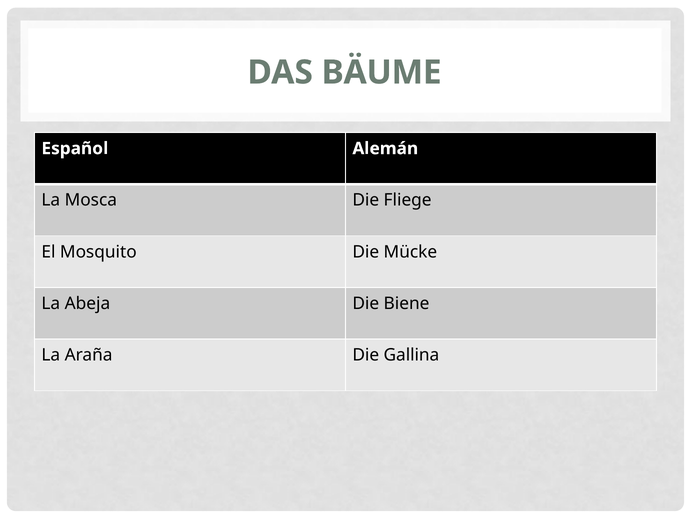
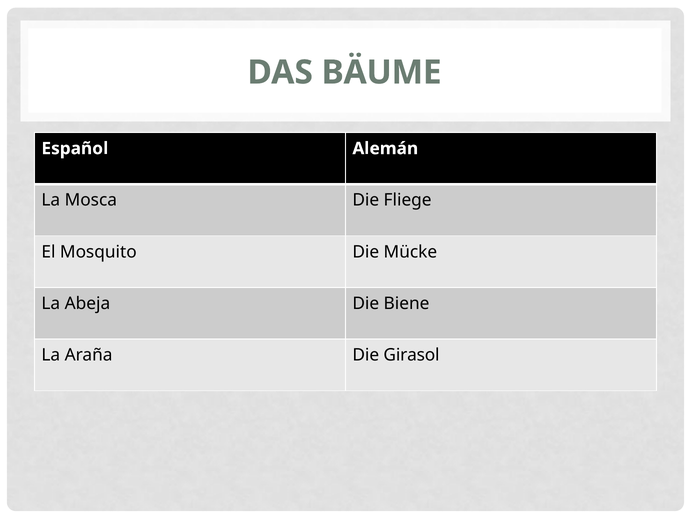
Gallina: Gallina -> Girasol
